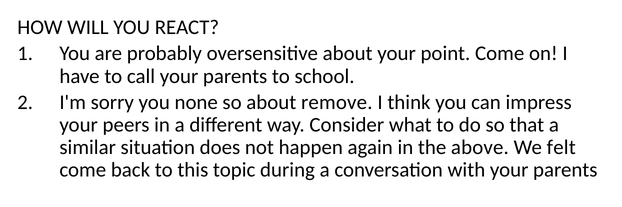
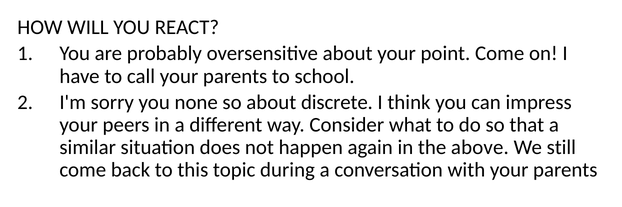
remove: remove -> discrete
felt: felt -> still
